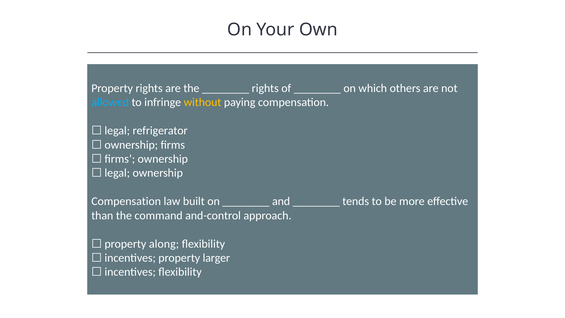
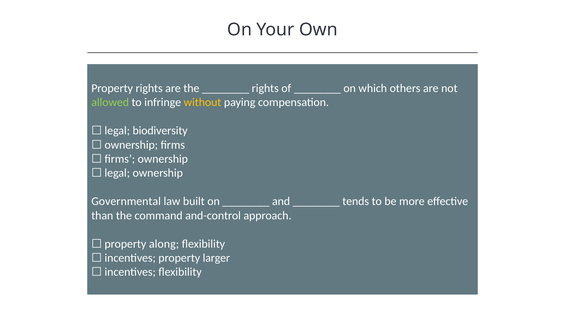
allowed colour: light blue -> light green
refrigerator: refrigerator -> biodiversity
Compensation at (126, 201): Compensation -> Governmental
